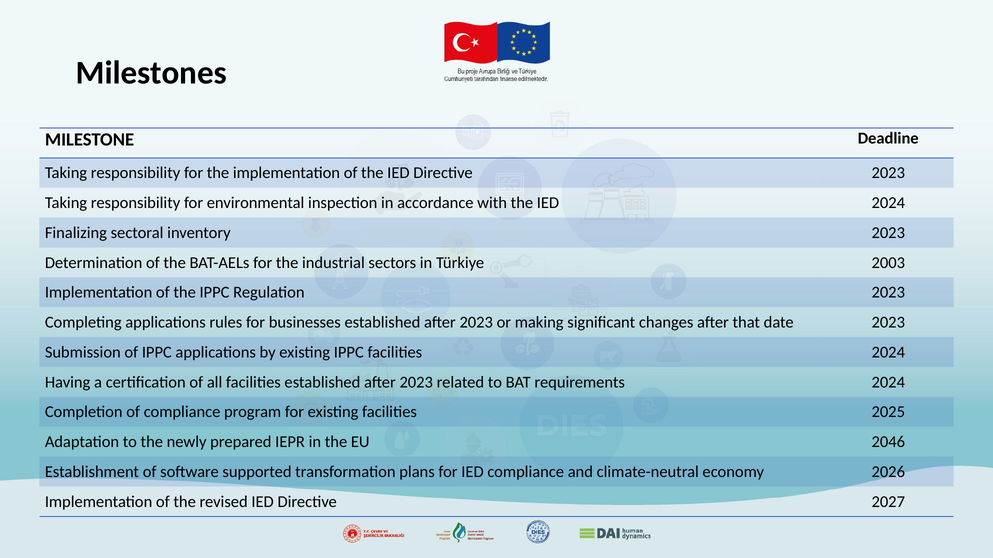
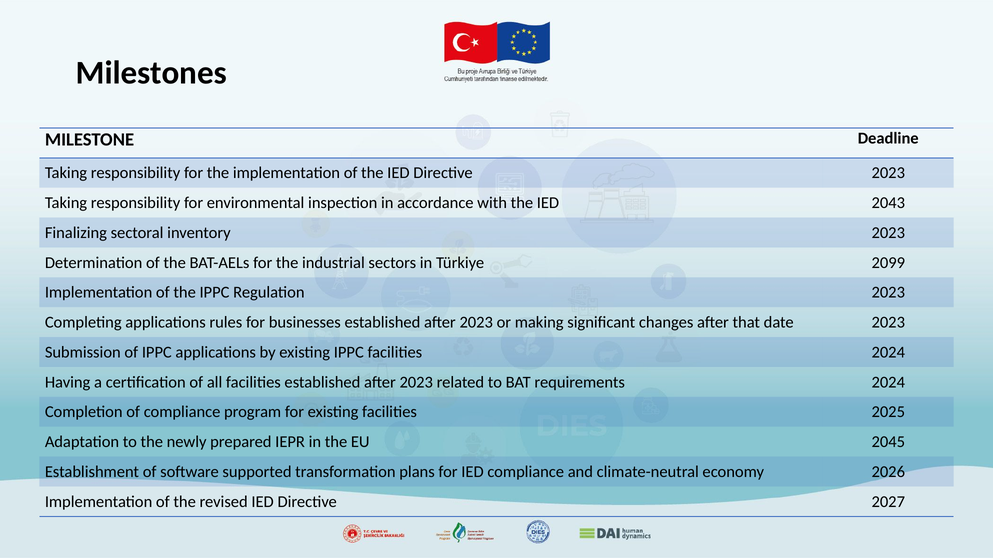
IED 2024: 2024 -> 2043
2003: 2003 -> 2099
2046: 2046 -> 2045
